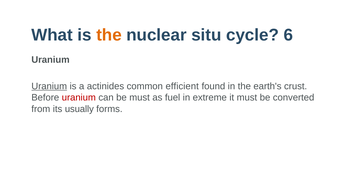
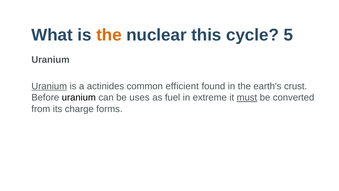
situ: situ -> this
6: 6 -> 5
uranium at (79, 97) colour: red -> black
be must: must -> uses
must at (247, 97) underline: none -> present
usually: usually -> charge
